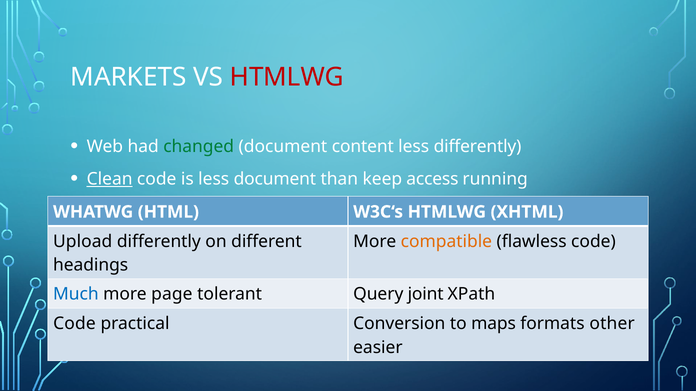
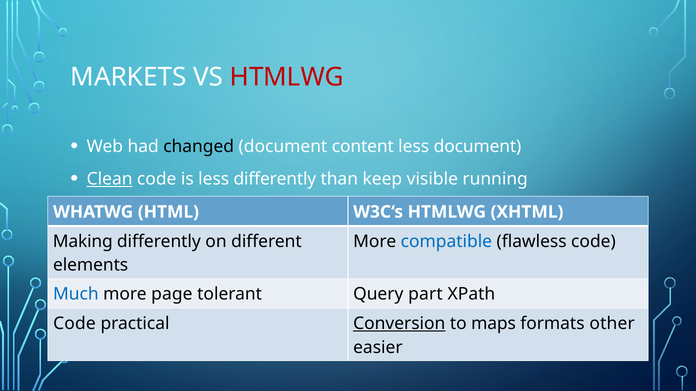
changed colour: green -> black
less differently: differently -> document
less document: document -> differently
access: access -> visible
Upload: Upload -> Making
compatible colour: orange -> blue
headings: headings -> elements
Query joint: joint -> part
Conversion underline: none -> present
